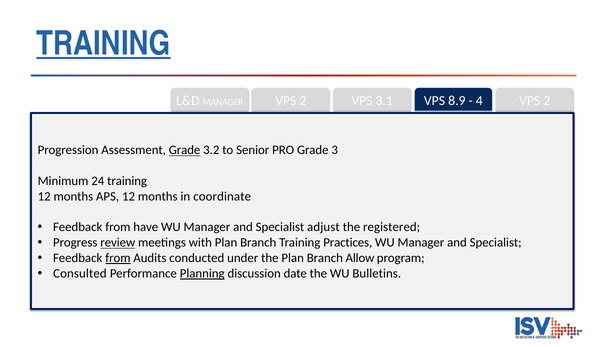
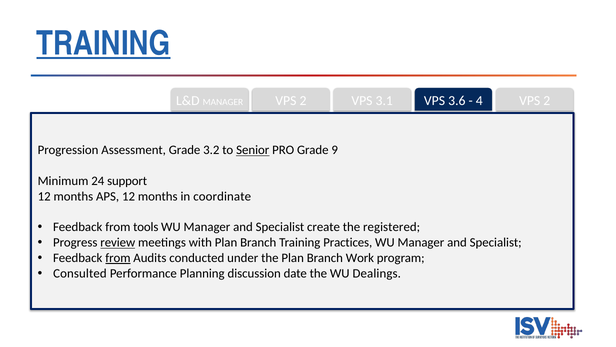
8.9: 8.9 -> 3.6
Grade at (185, 150) underline: present -> none
Senior underline: none -> present
3: 3 -> 9
24 training: training -> support
have: have -> tools
adjust: adjust -> create
Allow: Allow -> Work
Planning underline: present -> none
Bulletins: Bulletins -> Dealings
